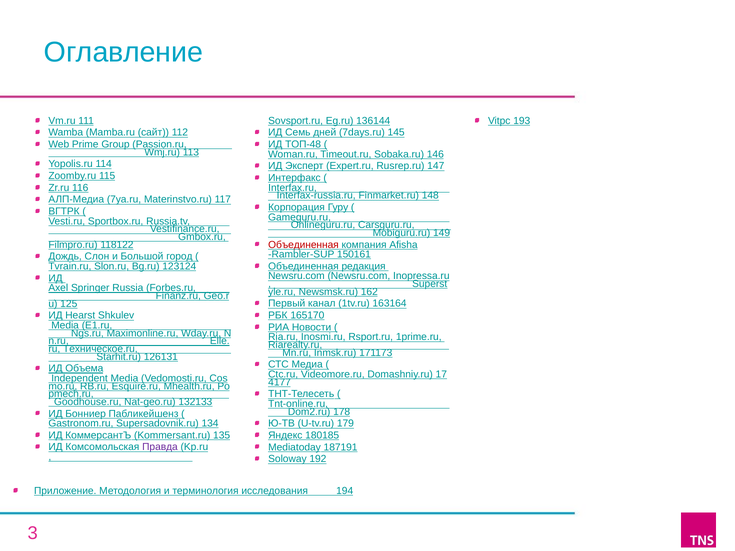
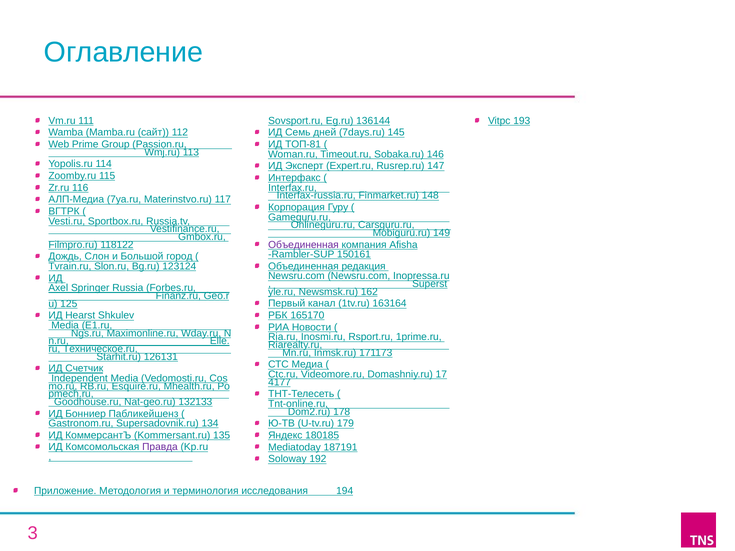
ТОП-48: ТОП-48 -> ТОП-81
Объединенная at (304, 245) colour: red -> purple
Объема: Объема -> Счетчик
